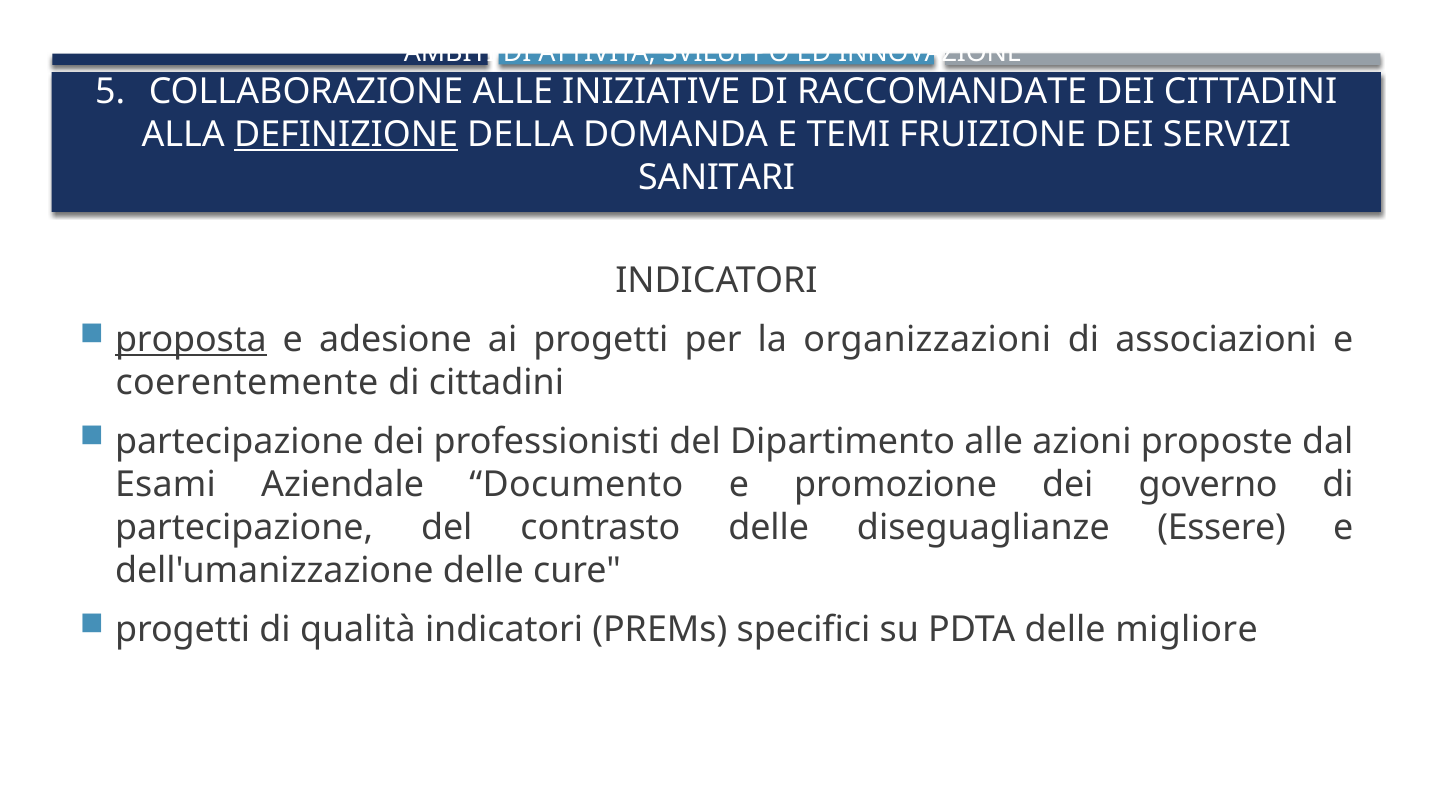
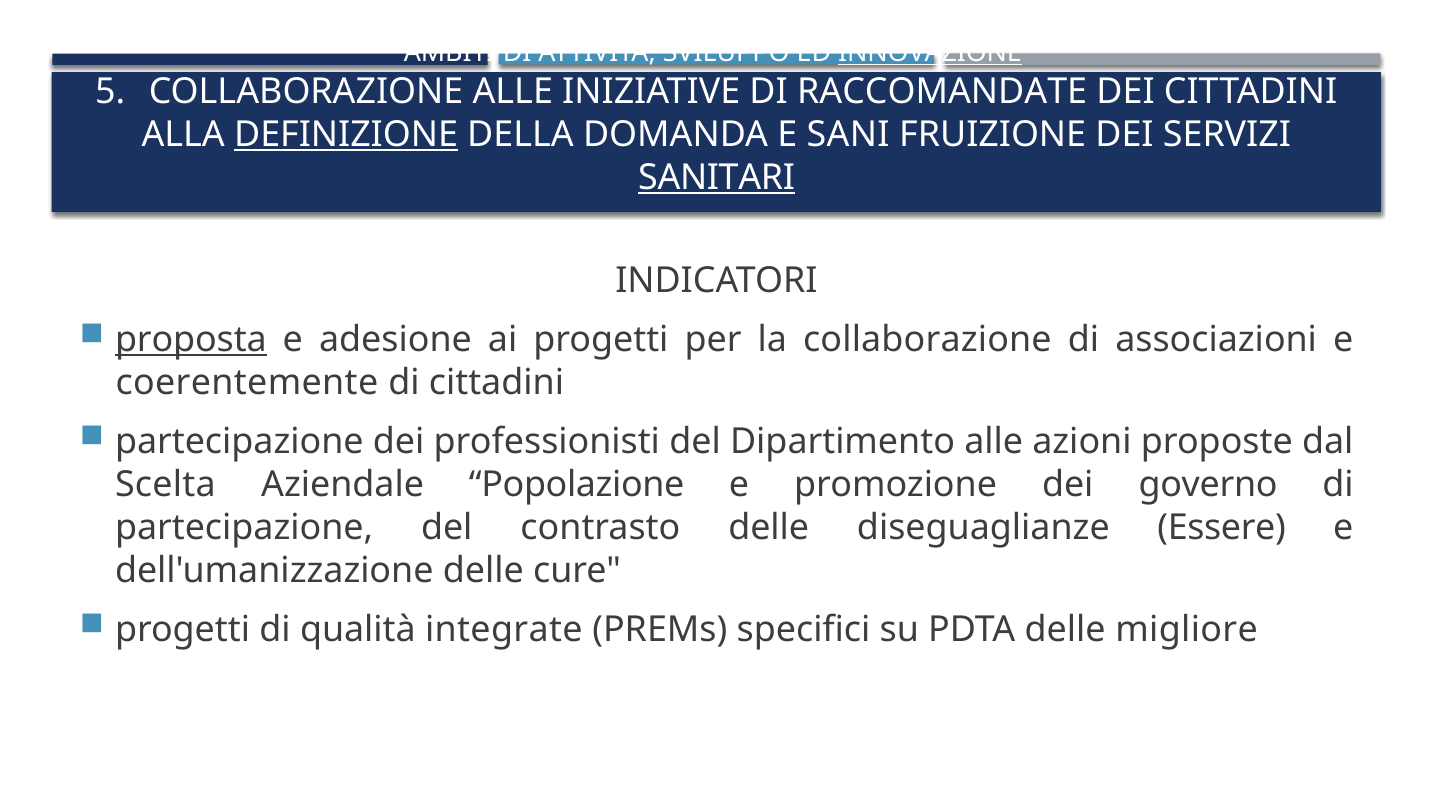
INNOVAZIONE underline: none -> present
TEMI: TEMI -> SANI
SANITARI underline: none -> present
la organizzazioni: organizzazioni -> collaborazione
Esami: Esami -> Scelta
Documento: Documento -> Popolazione
qualità indicatori: indicatori -> integrate
